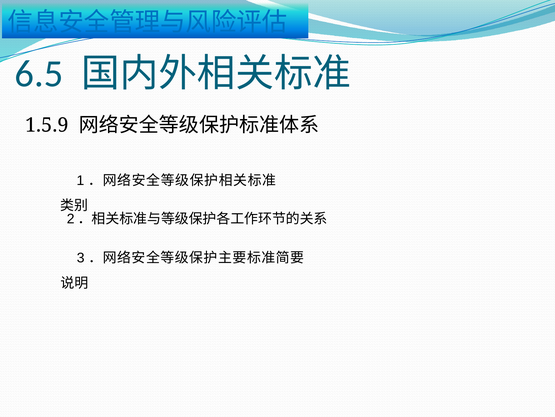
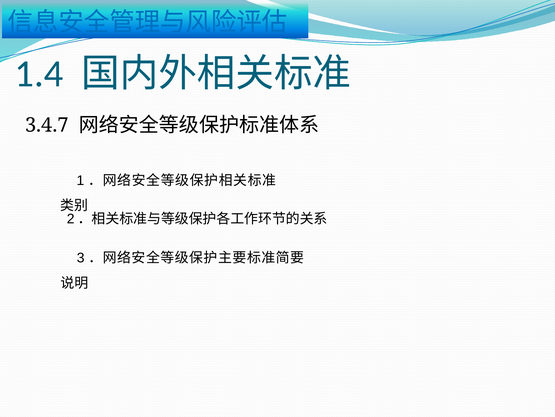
6.5: 6.5 -> 1.4
1.5.9: 1.5.9 -> 3.4.7
